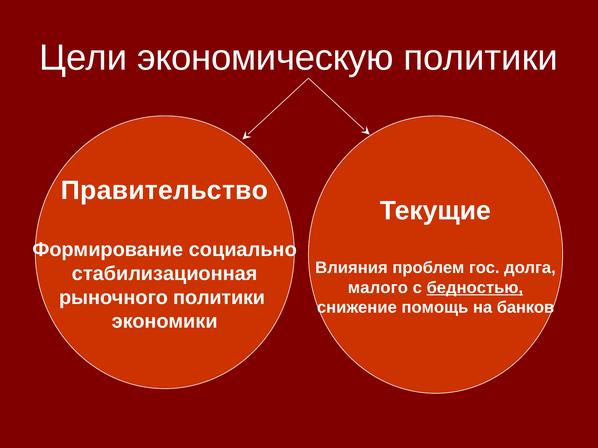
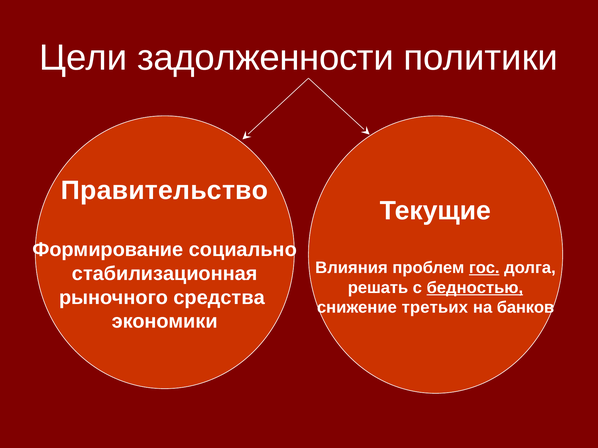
экономическую: экономическую -> задолженности
гос underline: none -> present
малого: малого -> решать
рыночного политики: политики -> средства
помощь: помощь -> третьих
